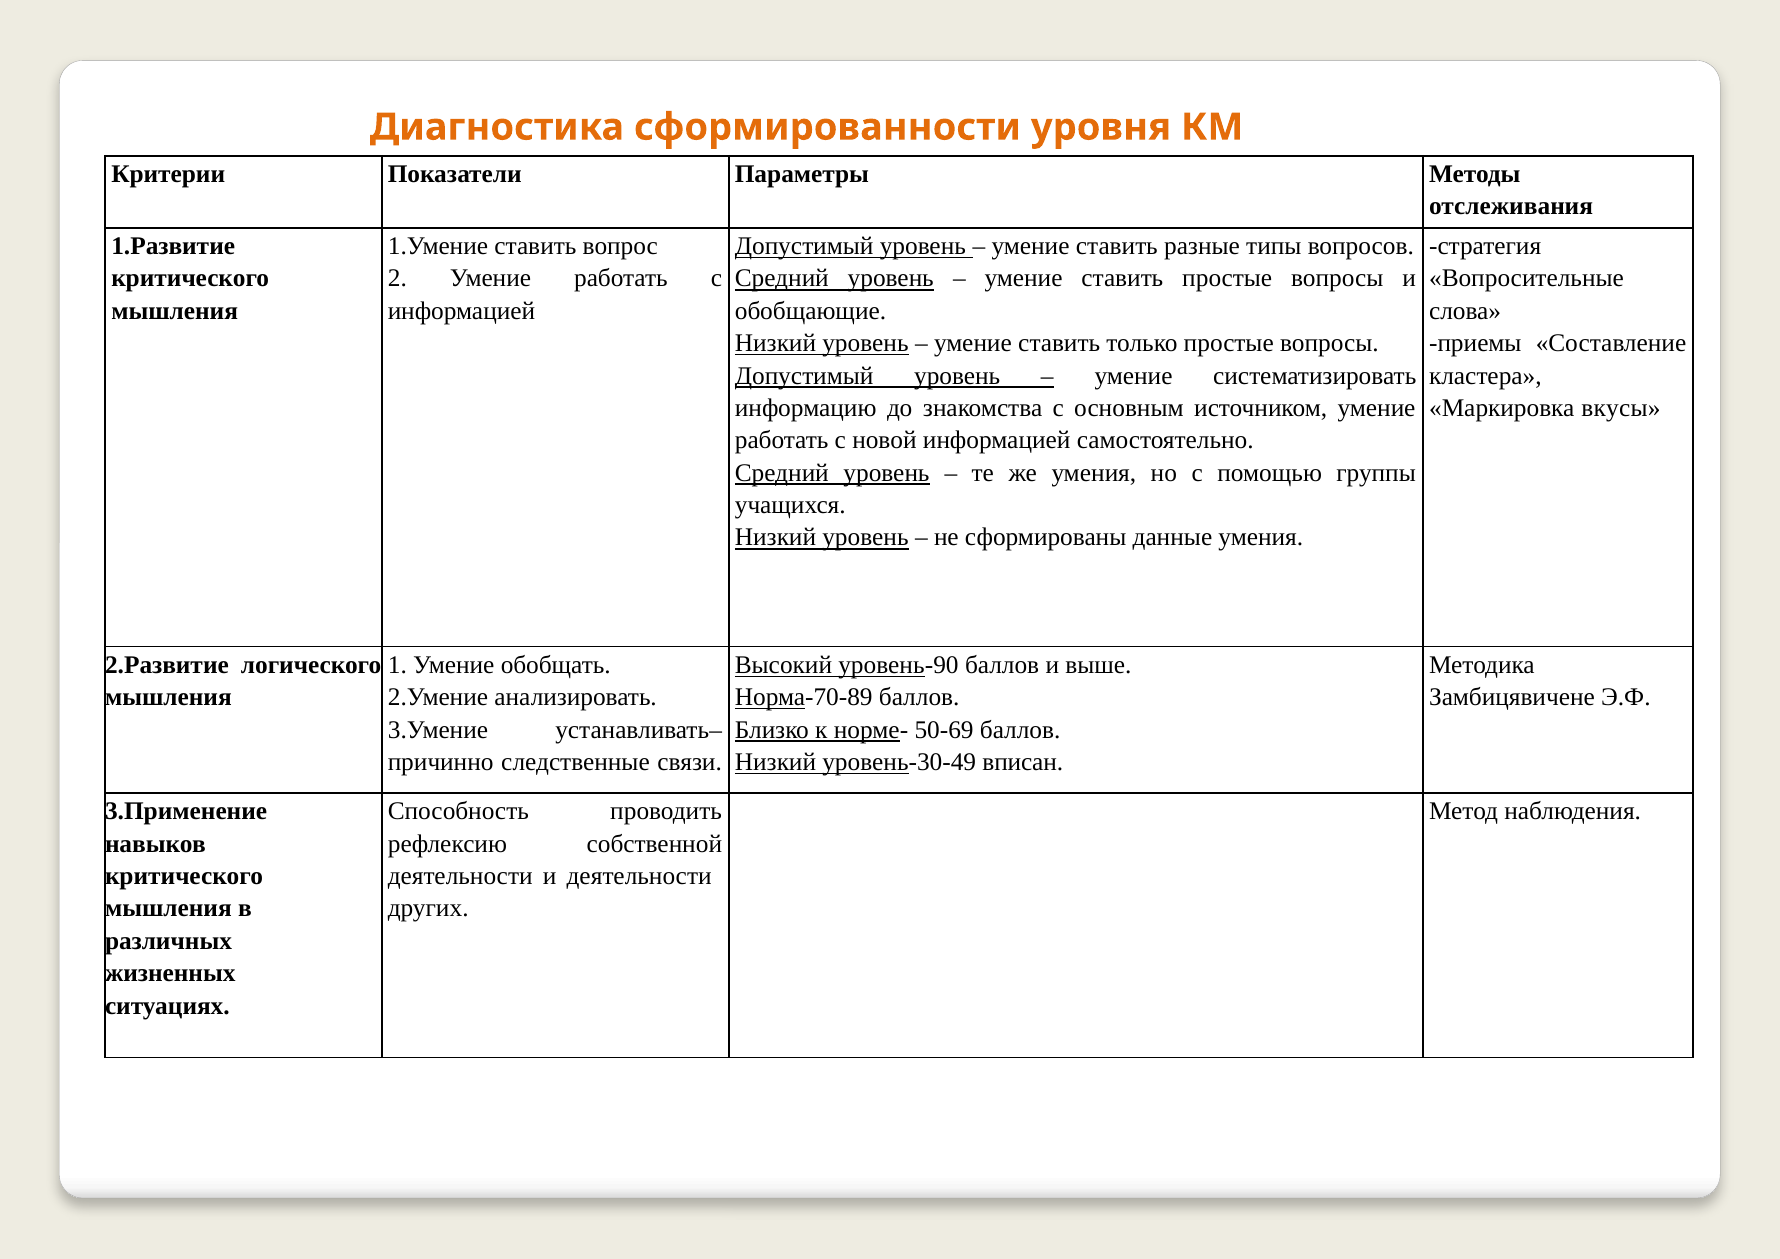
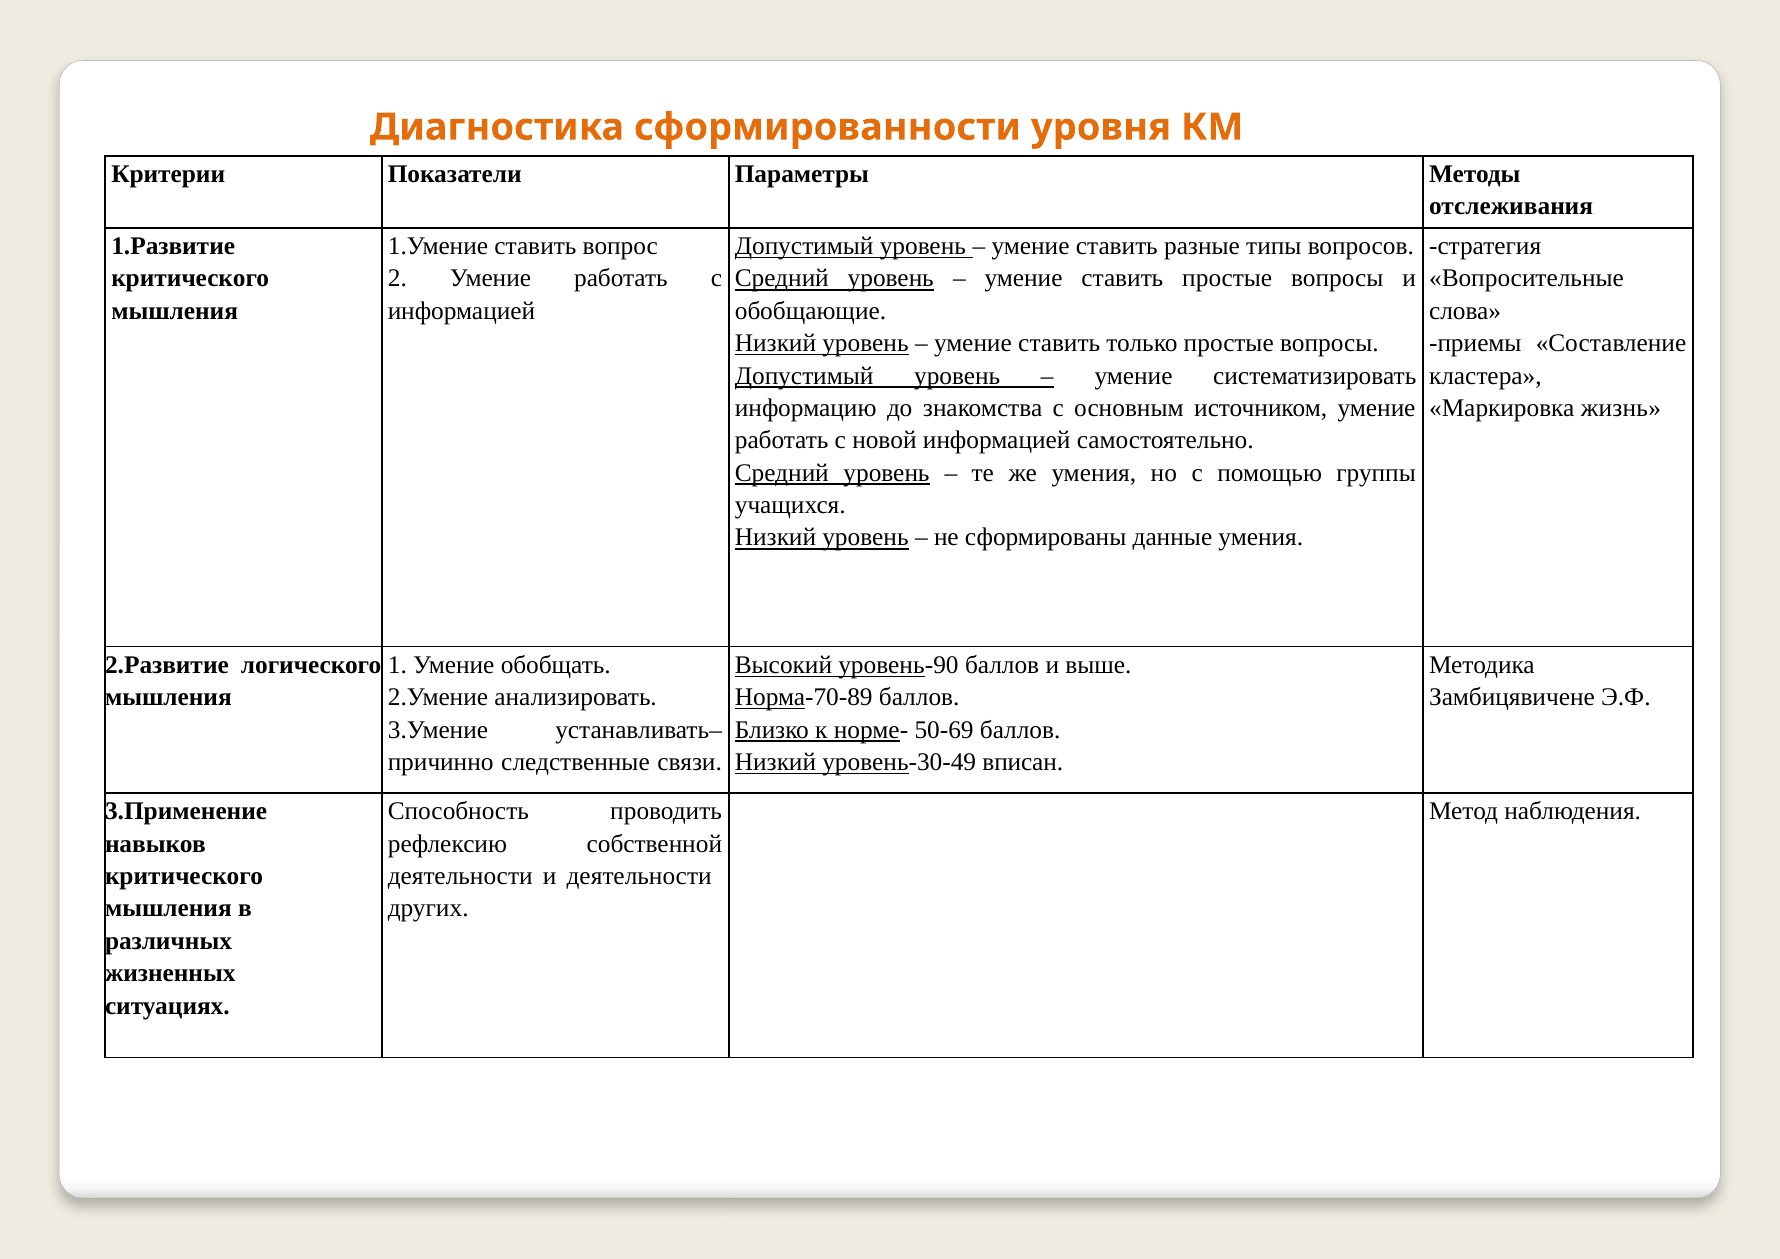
вкусы: вкусы -> жизнь
